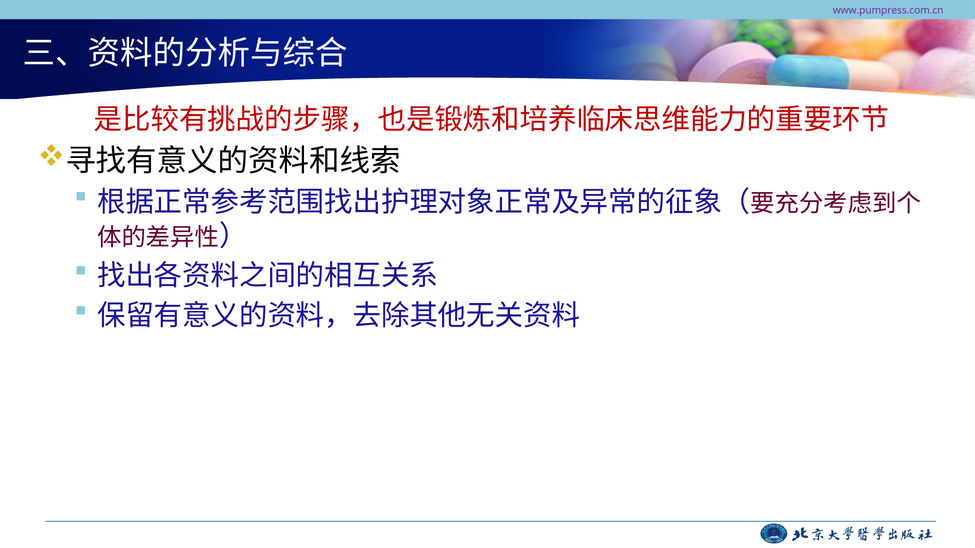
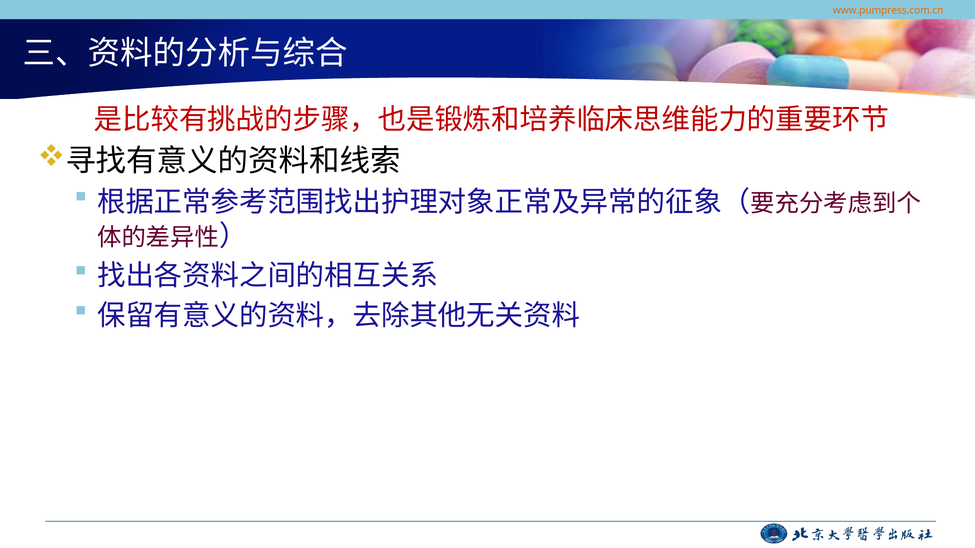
www.pumpress.com.cn colour: purple -> orange
